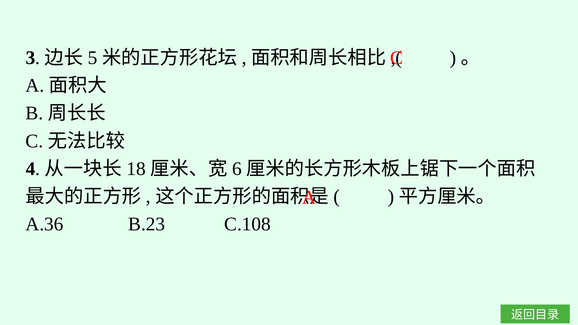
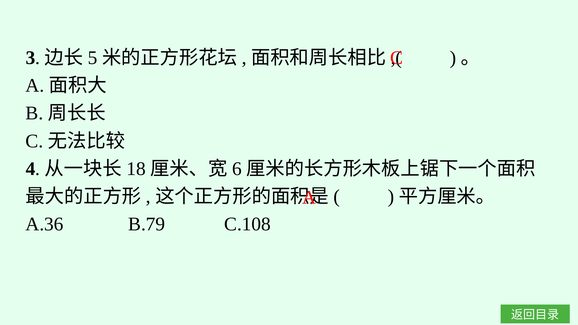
B.23: B.23 -> B.79
